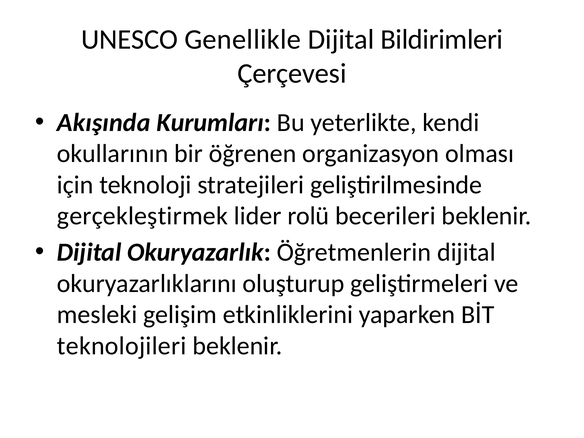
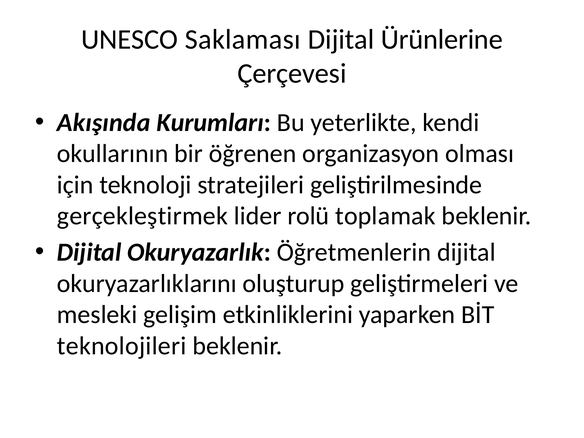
Genellikle: Genellikle -> Saklaması
Bildirimleri: Bildirimleri -> Ürünlerine
becerileri: becerileri -> toplamak
